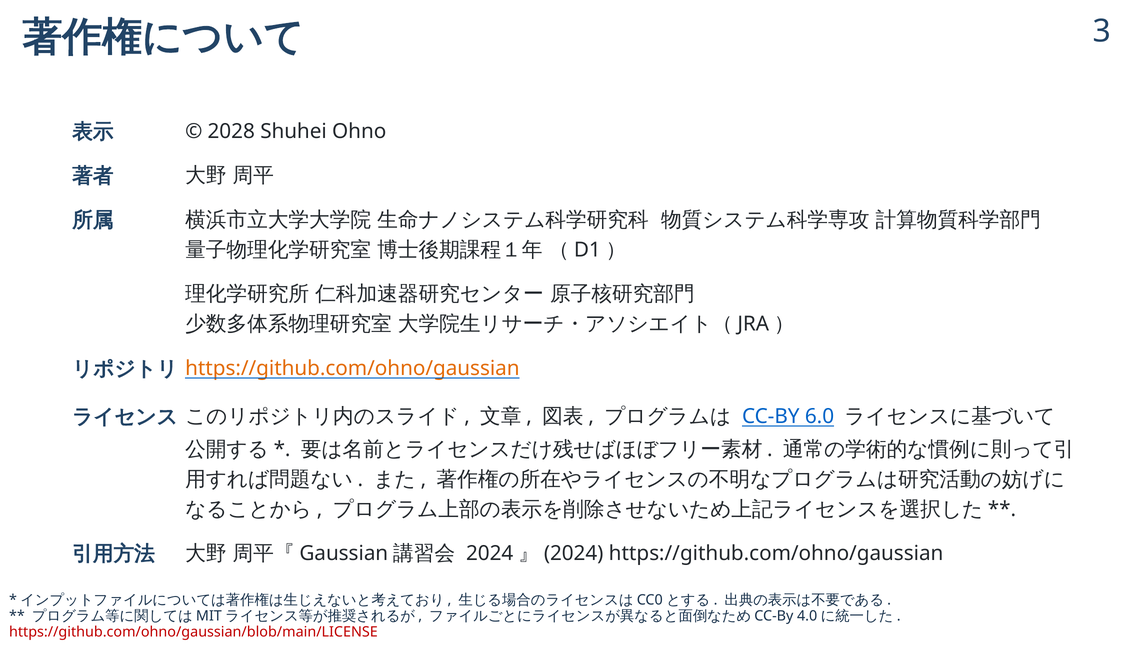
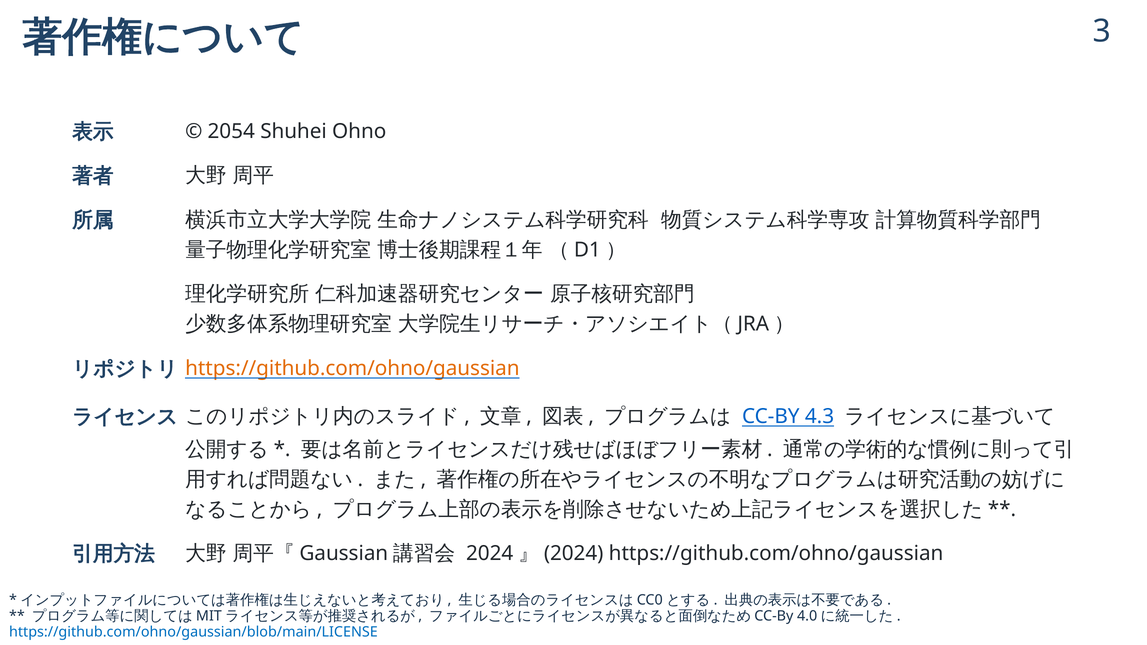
2028: 2028 -> 2054
6.0: 6.0 -> 4.3
https://github.com/ohno/gaussian/blob/main/LICENSE colour: red -> blue
